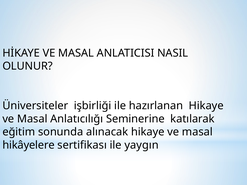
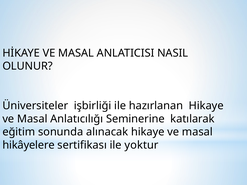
yaygın: yaygın -> yoktur
